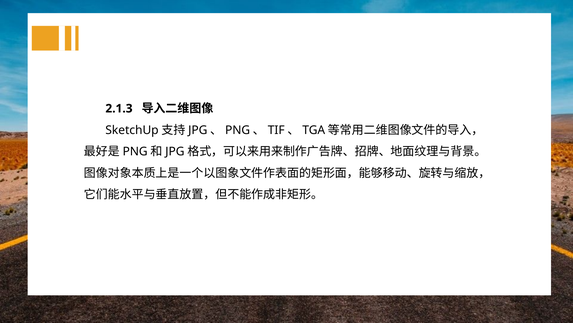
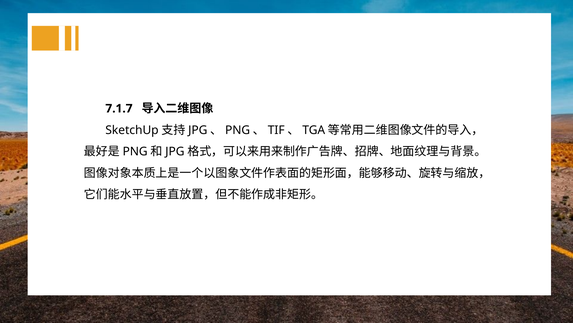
2.1.3: 2.1.3 -> 7.1.7
